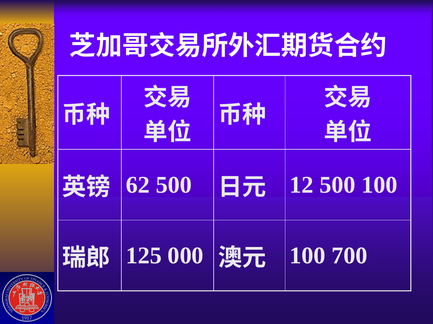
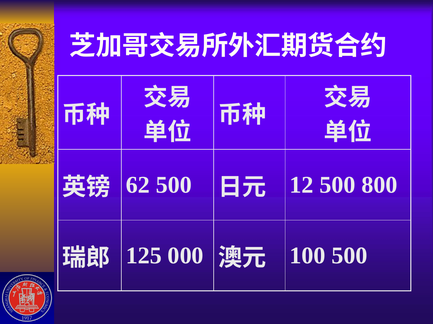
500 100: 100 -> 800
100 700: 700 -> 500
